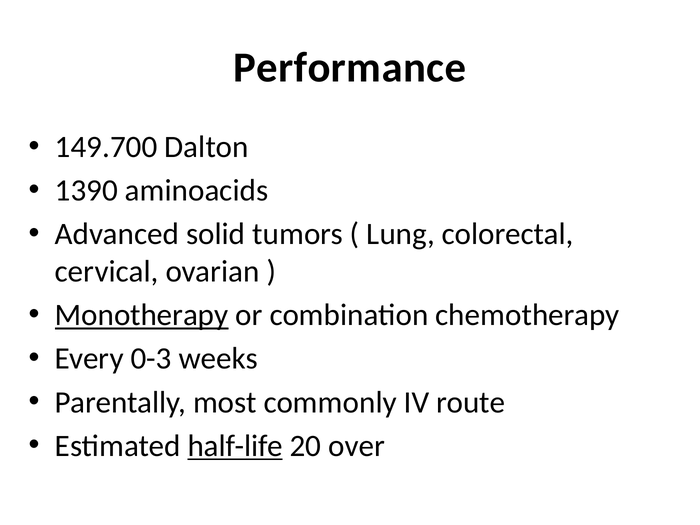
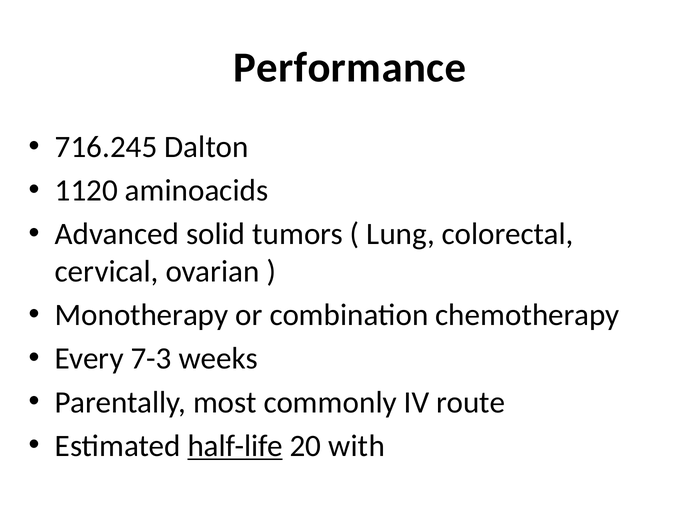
149.700: 149.700 -> 716.245
1390: 1390 -> 1120
Monotherapy underline: present -> none
0-3: 0-3 -> 7-3
over: over -> with
